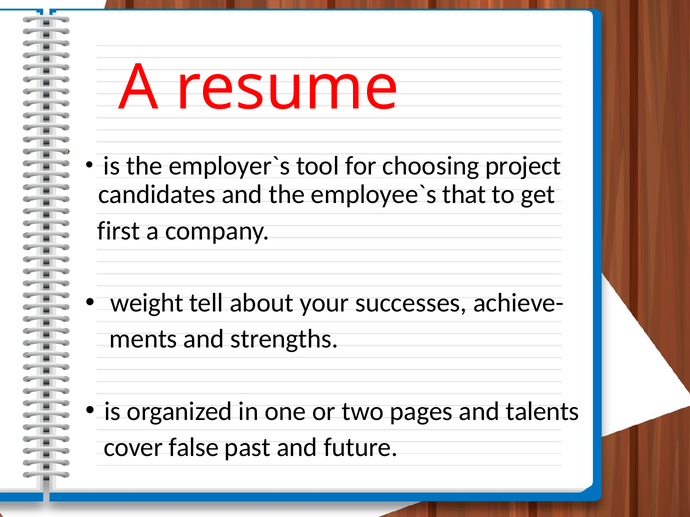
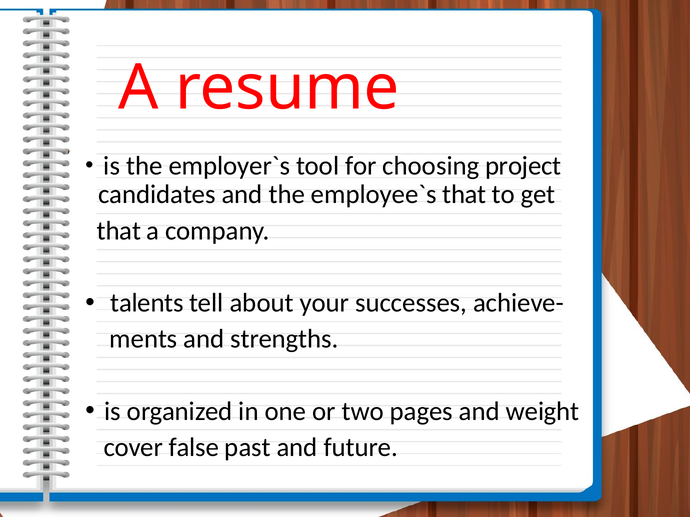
first at (119, 231): first -> that
weight: weight -> talents
talents: talents -> weight
